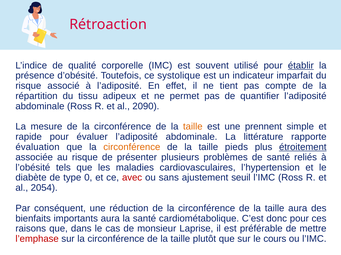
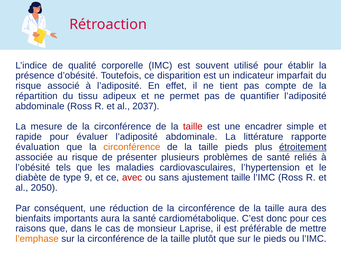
établir underline: present -> none
systolique: systolique -> disparition
2090: 2090 -> 2037
taille at (193, 127) colour: orange -> red
prennent: prennent -> encadrer
0: 0 -> 9
ajustement seuil: seuil -> taille
2054: 2054 -> 2050
l’emphase colour: red -> orange
le cours: cours -> pieds
